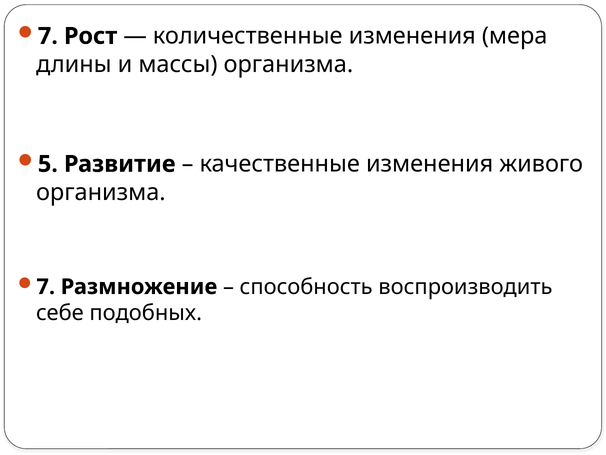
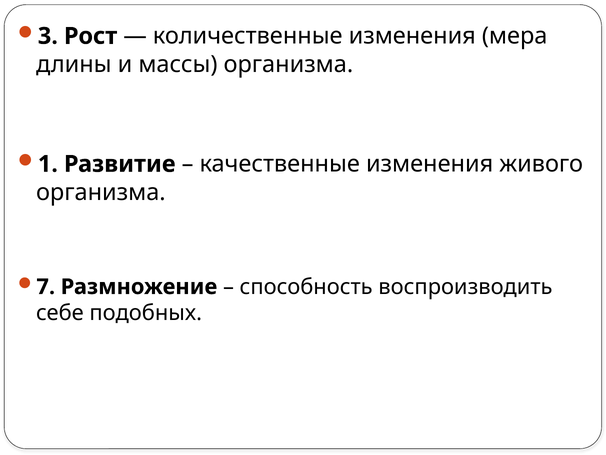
7 at (48, 36): 7 -> 3
5: 5 -> 1
